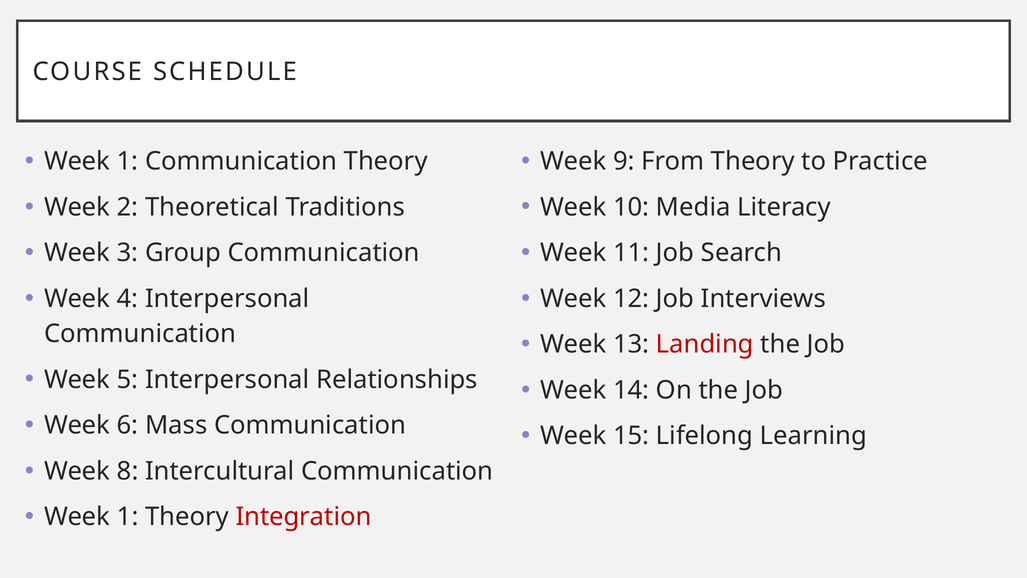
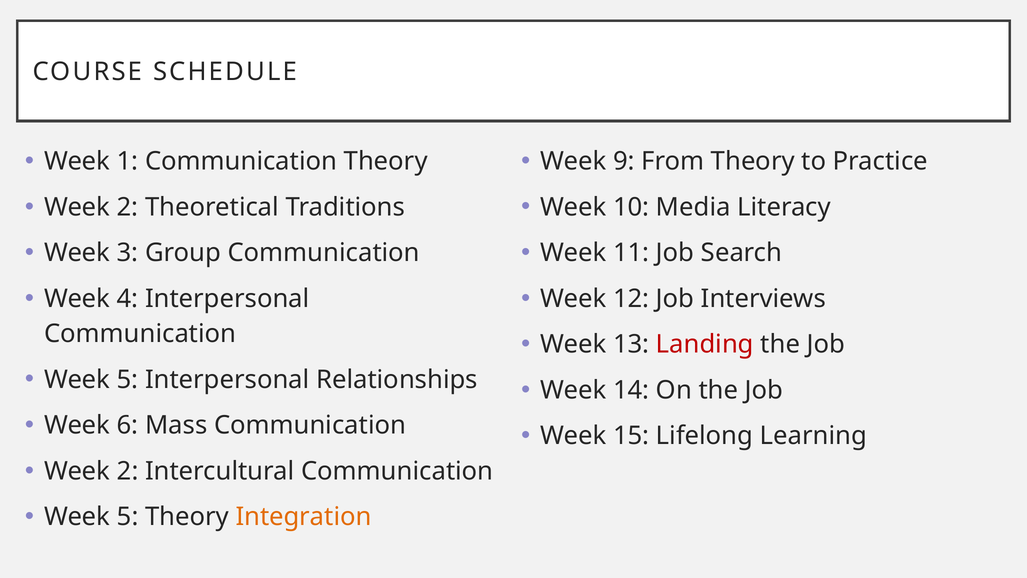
8 at (128, 471): 8 -> 2
1 at (128, 517): 1 -> 5
Integration colour: red -> orange
